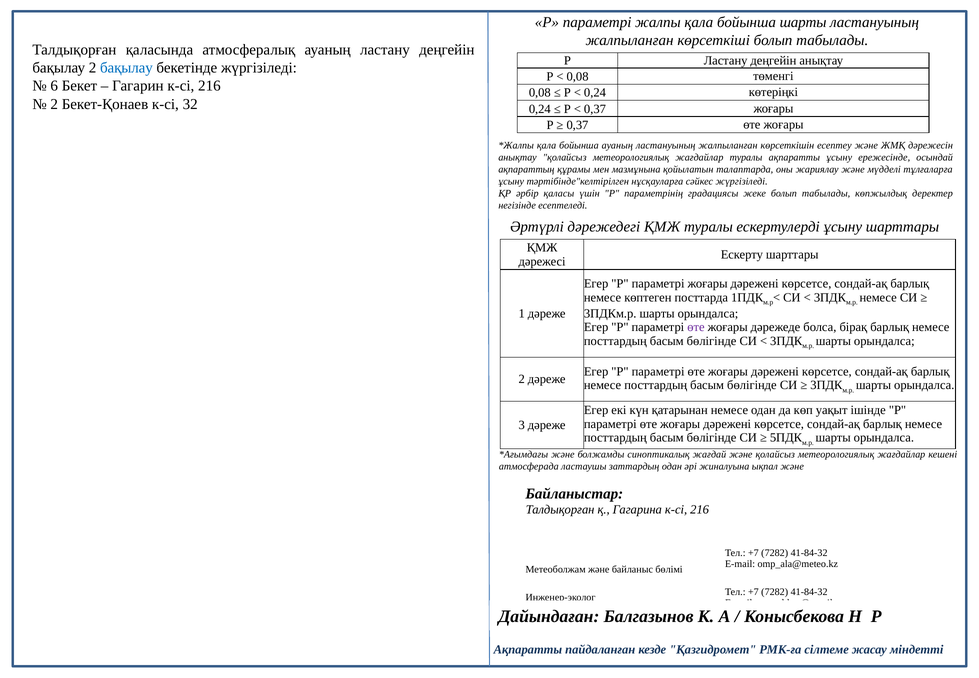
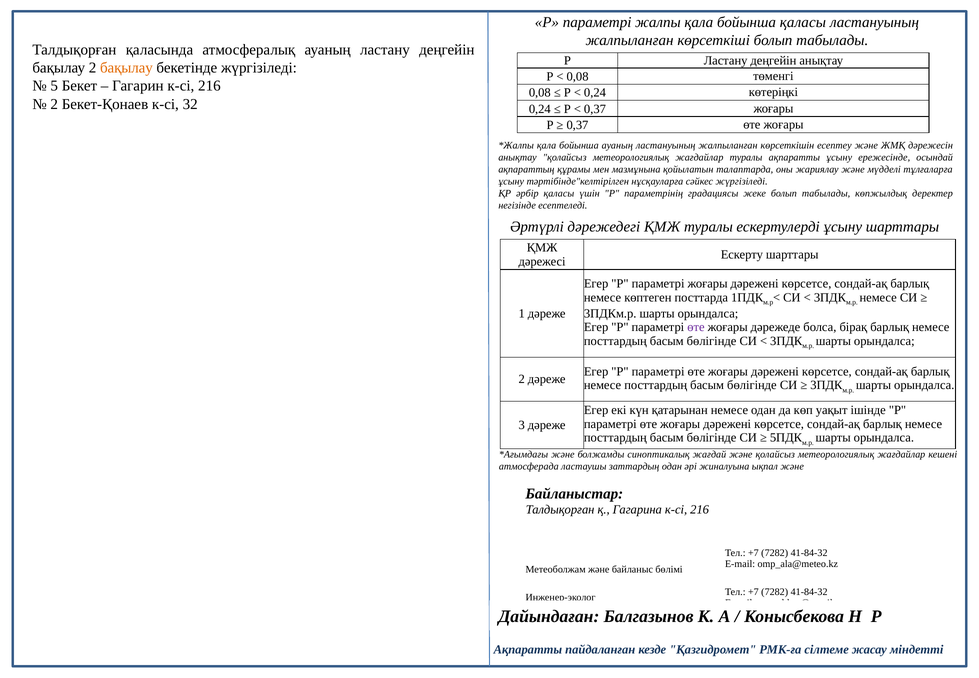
бойынша шарты: шарты -> қаласы
бақылау at (126, 68) colour: blue -> orange
6: 6 -> 5
